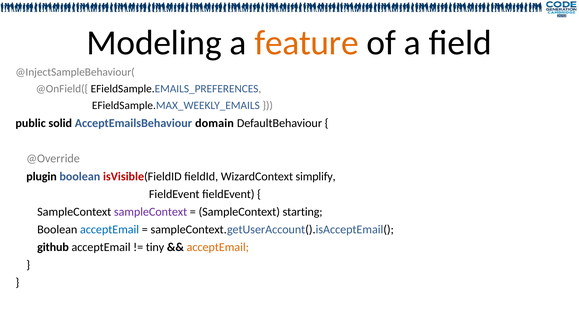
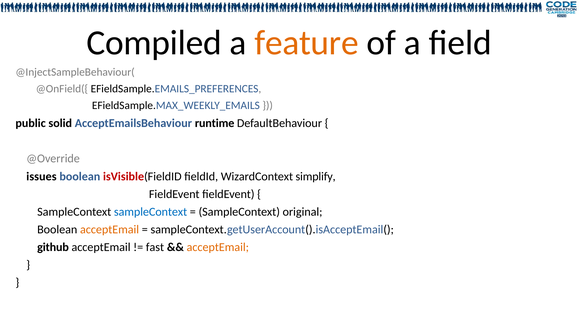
Modeling: Modeling -> Compiled
domain: domain -> runtime
plugin: plugin -> issues
sampleContext at (151, 212) colour: purple -> blue
starting: starting -> original
acceptEmail at (110, 229) colour: blue -> orange
tiny: tiny -> fast
